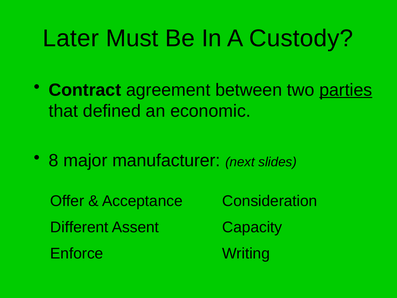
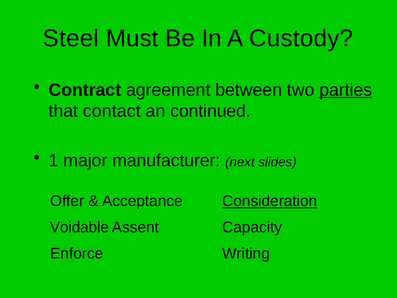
Later: Later -> Steel
defined: defined -> contact
economic: economic -> continued
8: 8 -> 1
Consideration underline: none -> present
Different: Different -> Voidable
